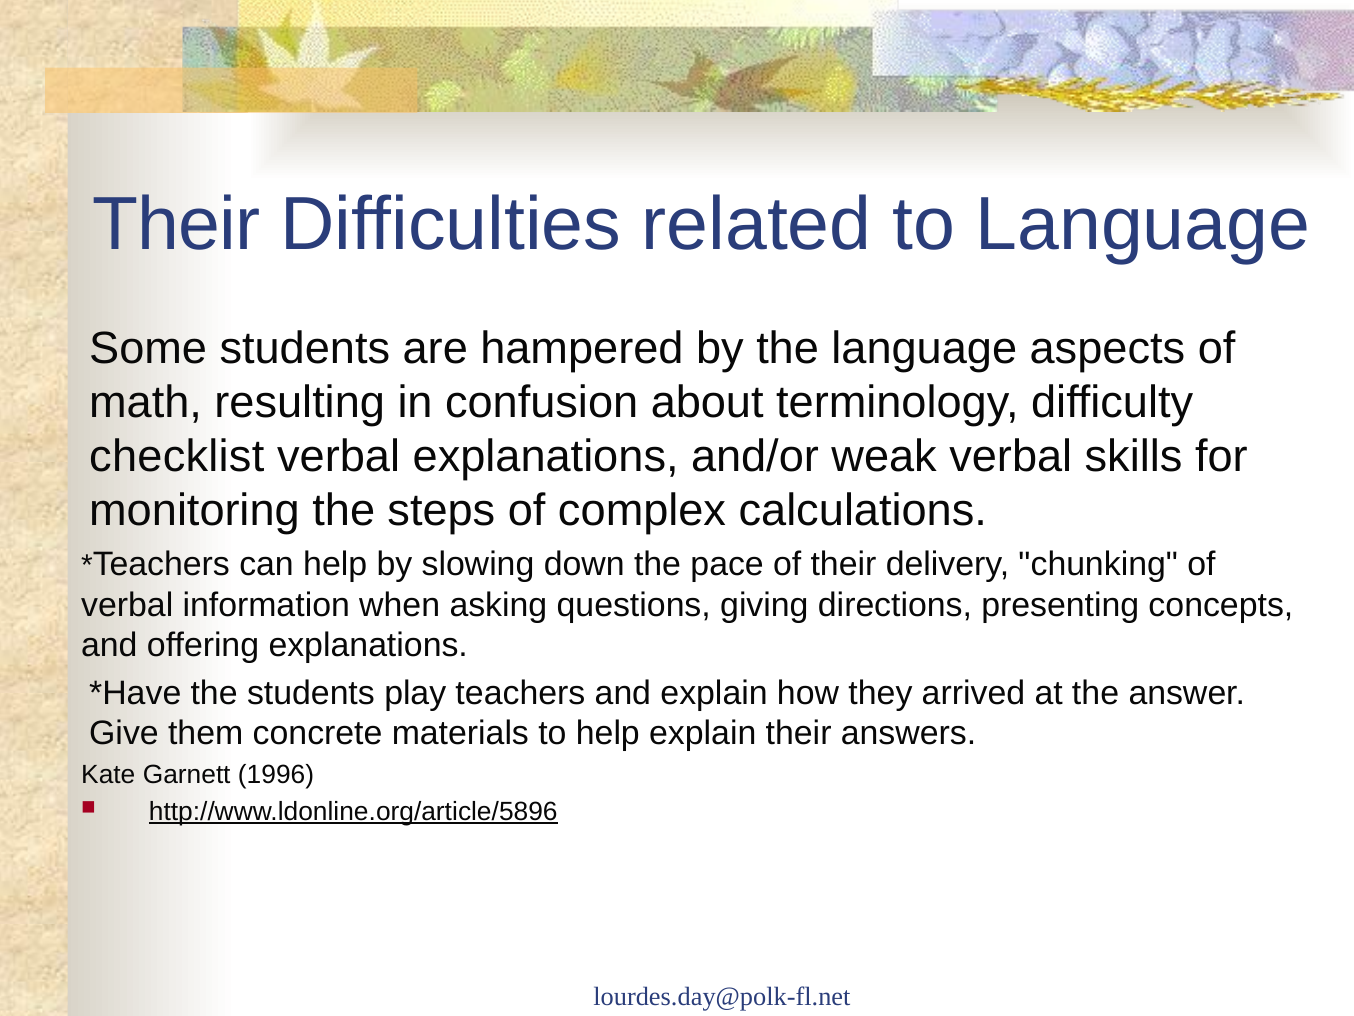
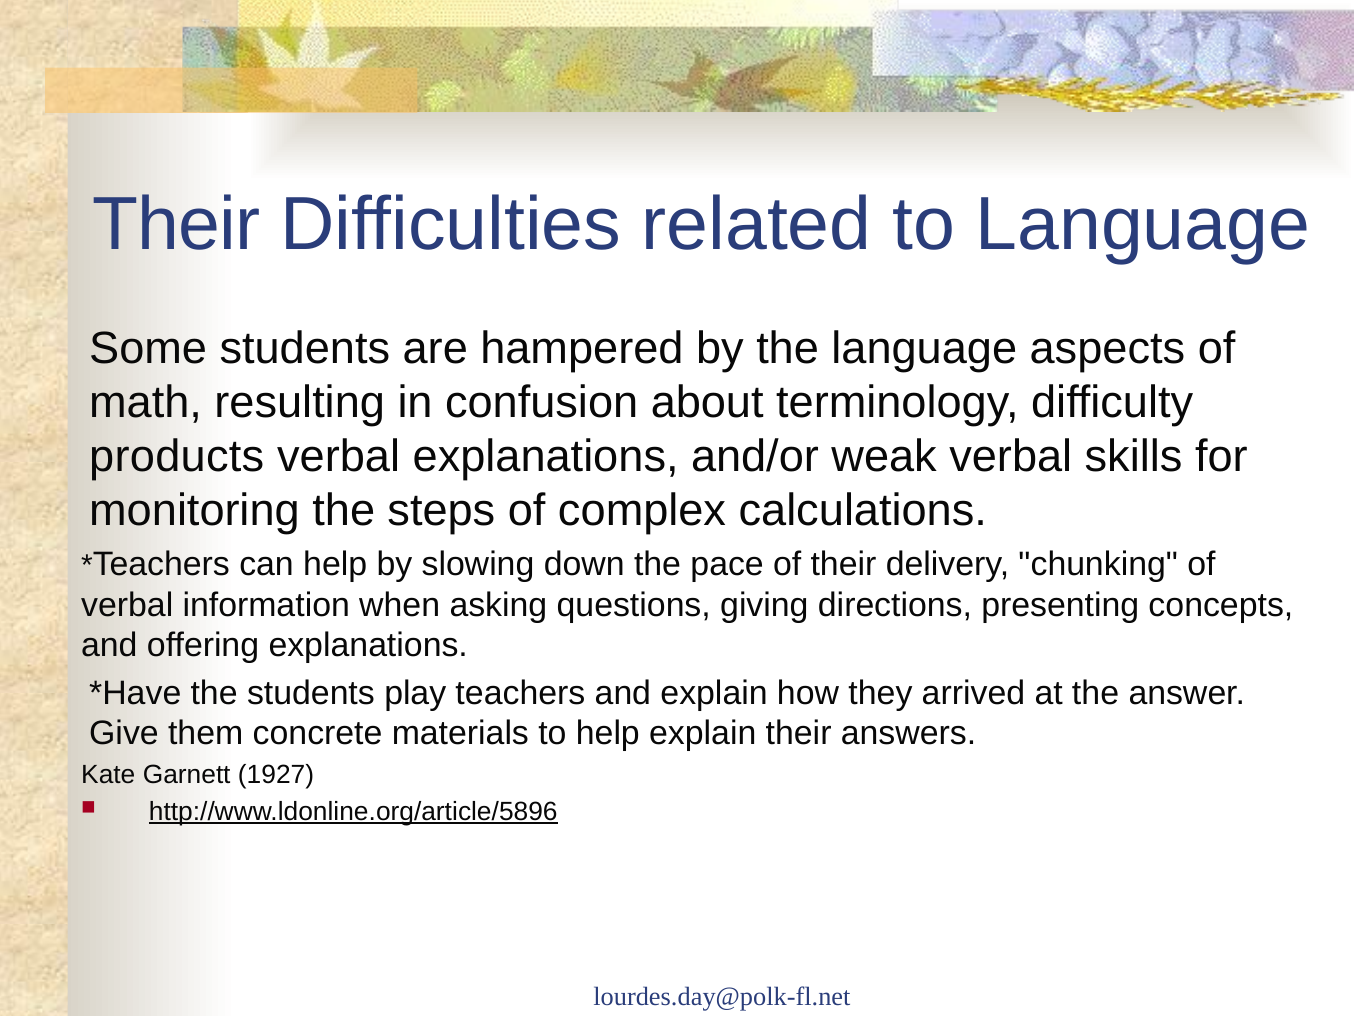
checklist: checklist -> products
1996: 1996 -> 1927
